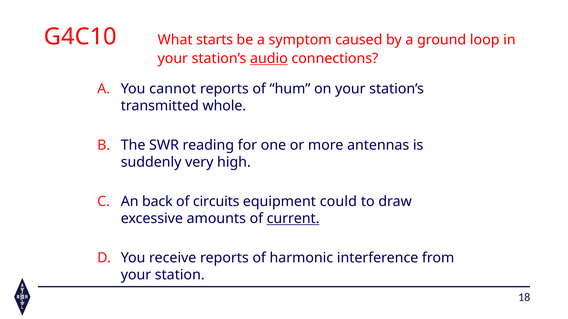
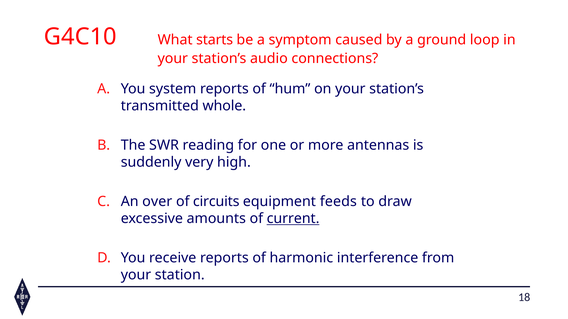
audio underline: present -> none
cannot: cannot -> system
back: back -> over
could: could -> feeds
